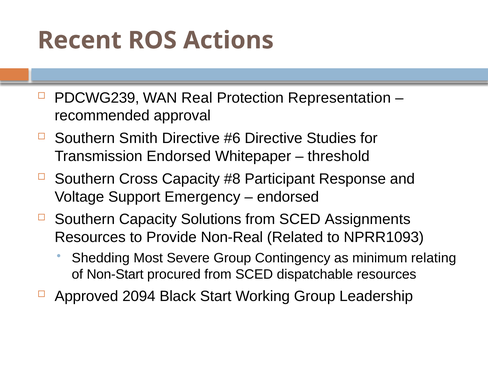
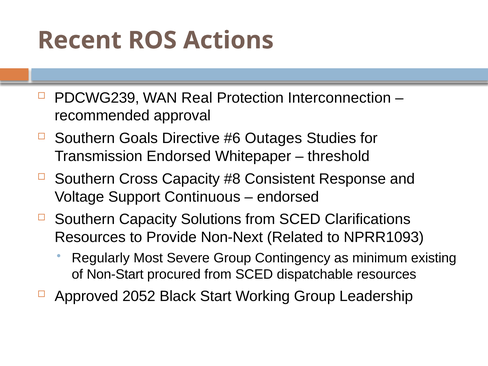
Representation: Representation -> Interconnection
Smith: Smith -> Goals
Directive at (274, 138): Directive -> Outages
Participant: Participant -> Consistent
Emergency: Emergency -> Continuous
Assignments: Assignments -> Clarifications
Non-Real: Non-Real -> Non-Next
Shedding: Shedding -> Regularly
relating: relating -> existing
2094: 2094 -> 2052
